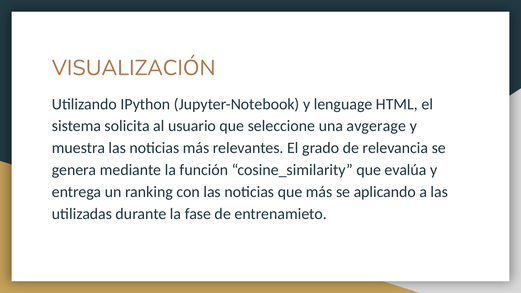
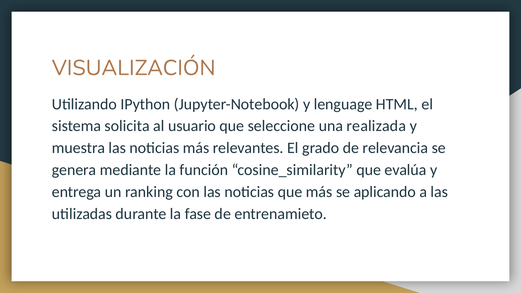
avgerage: avgerage -> realizada
